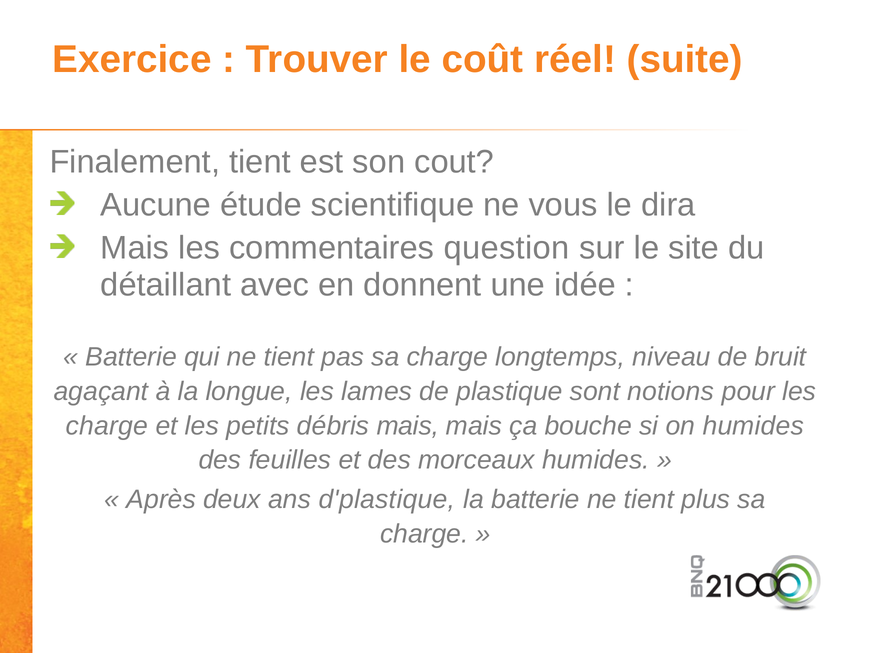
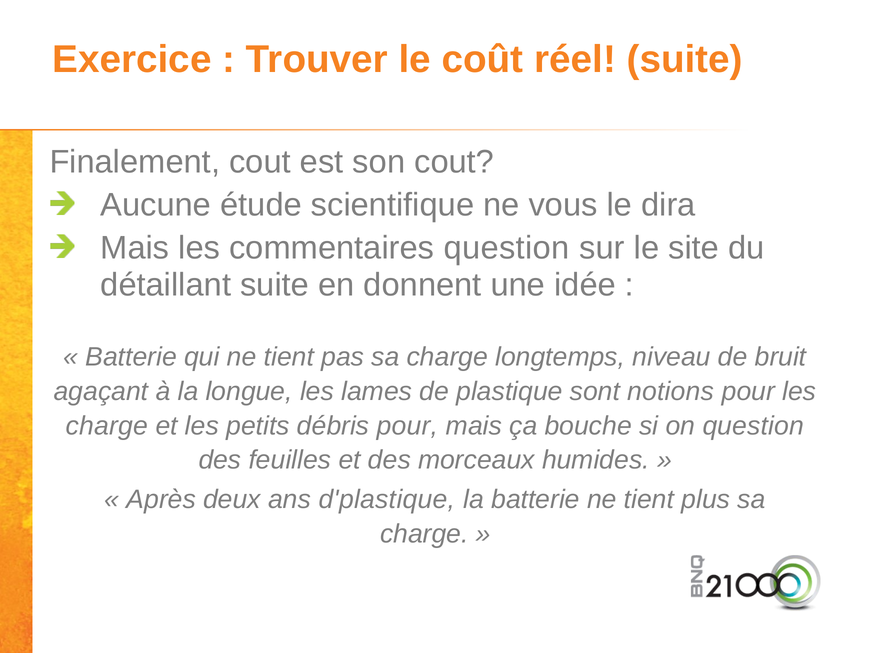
Finalement tient: tient -> cout
détaillant avec: avec -> suite
débris mais: mais -> pour
on humides: humides -> question
